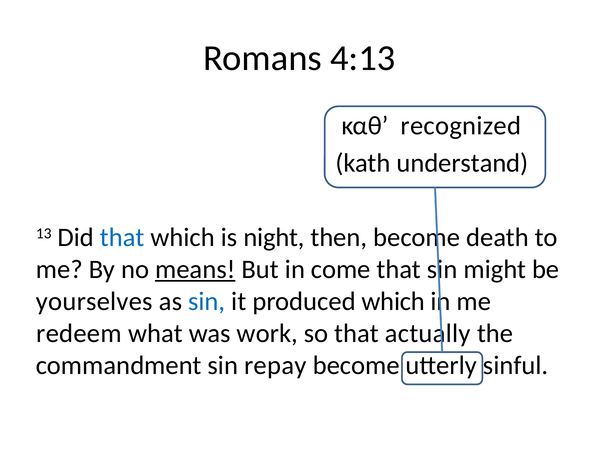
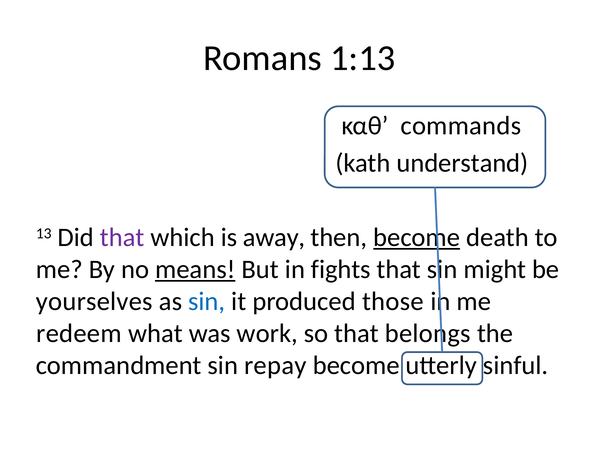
4:13: 4:13 -> 1:13
recognized: recognized -> commands
that at (122, 238) colour: blue -> purple
night: night -> away
become at (417, 238) underline: none -> present
come: come -> fights
produced which: which -> those
actually: actually -> belongs
